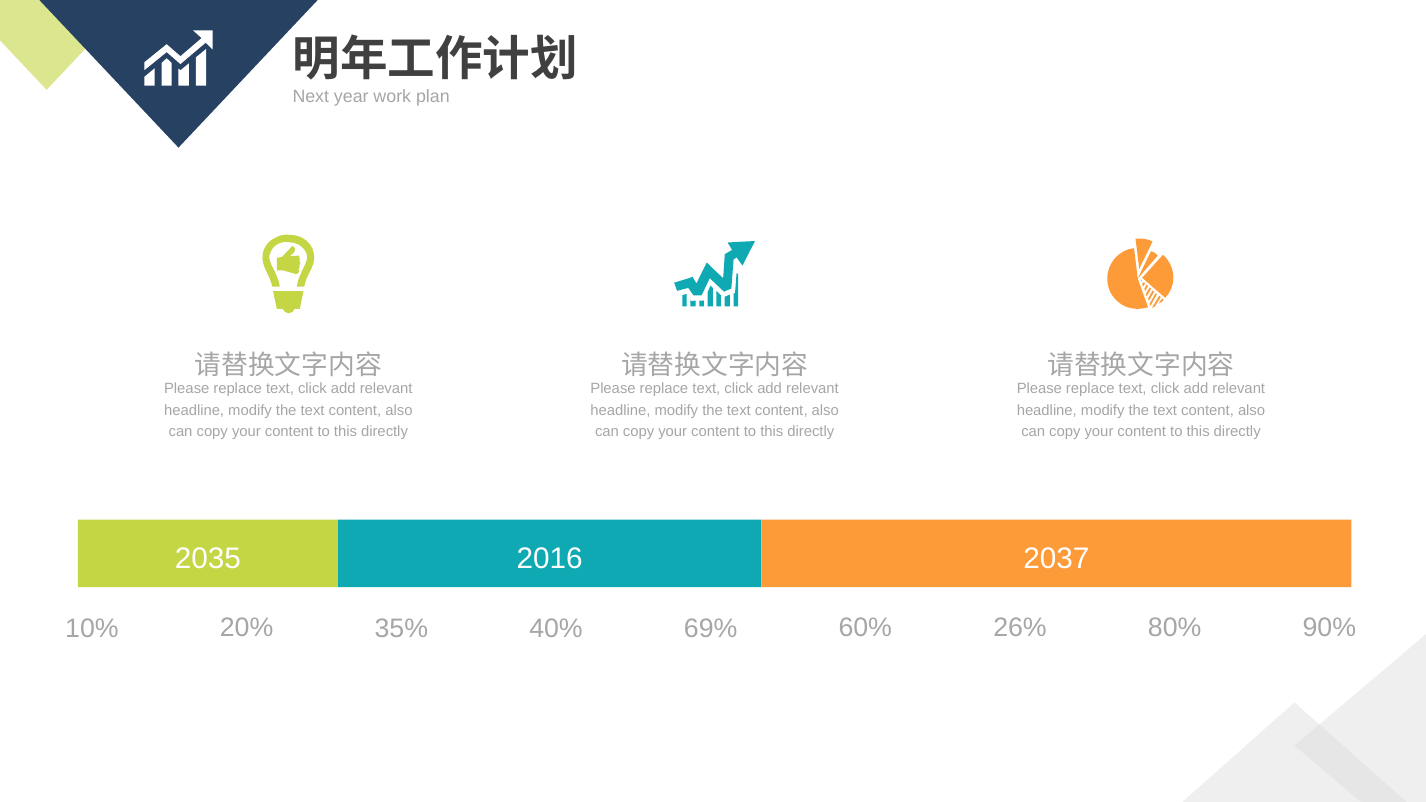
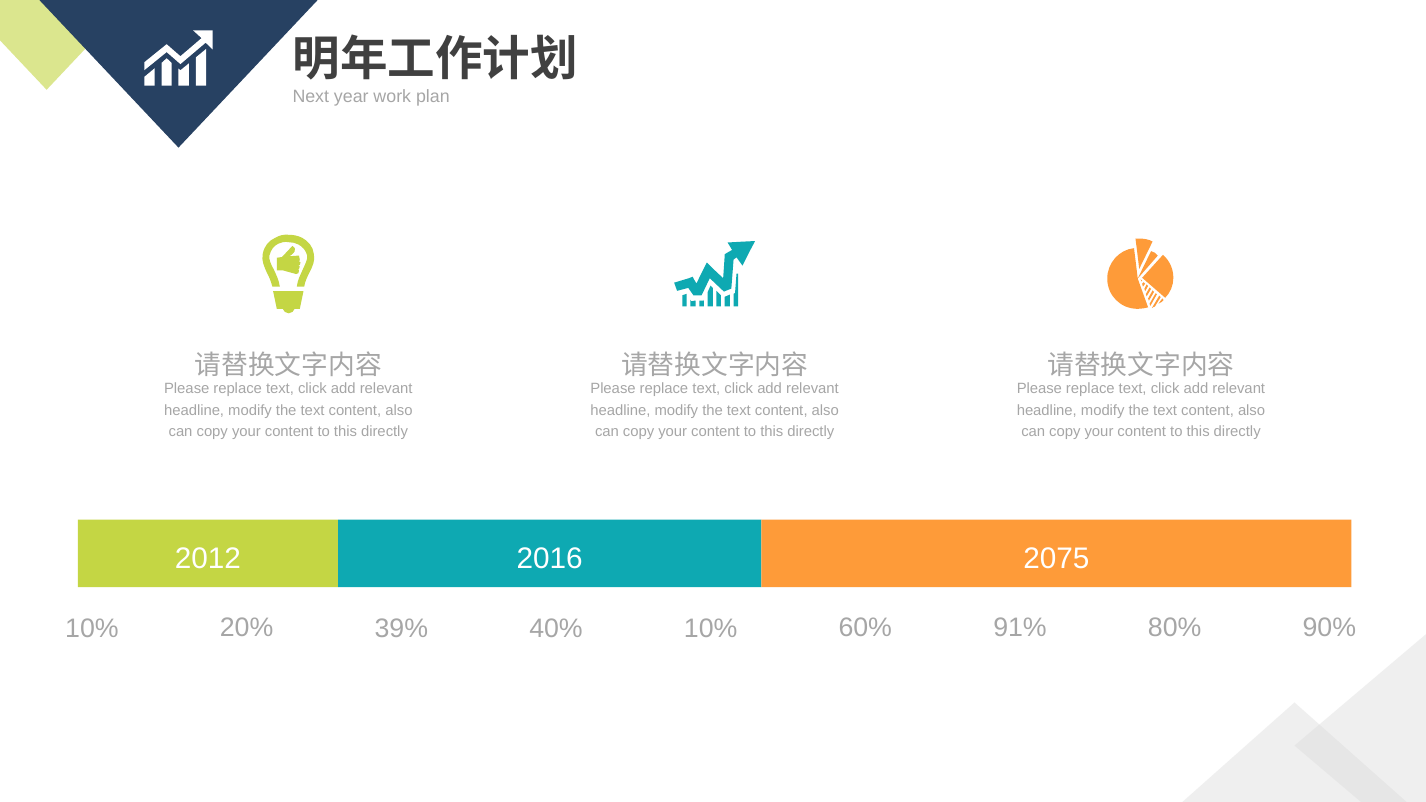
2035: 2035 -> 2012
2037: 2037 -> 2075
35%: 35% -> 39%
40% 69%: 69% -> 10%
26%: 26% -> 91%
